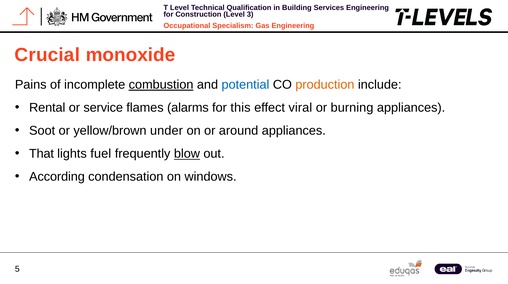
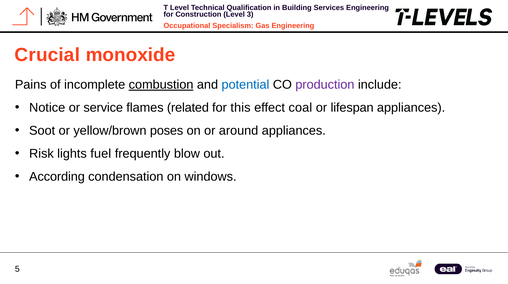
production colour: orange -> purple
Rental: Rental -> Notice
alarms: alarms -> related
viral: viral -> coal
burning: burning -> lifespan
under: under -> poses
That: That -> Risk
blow underline: present -> none
